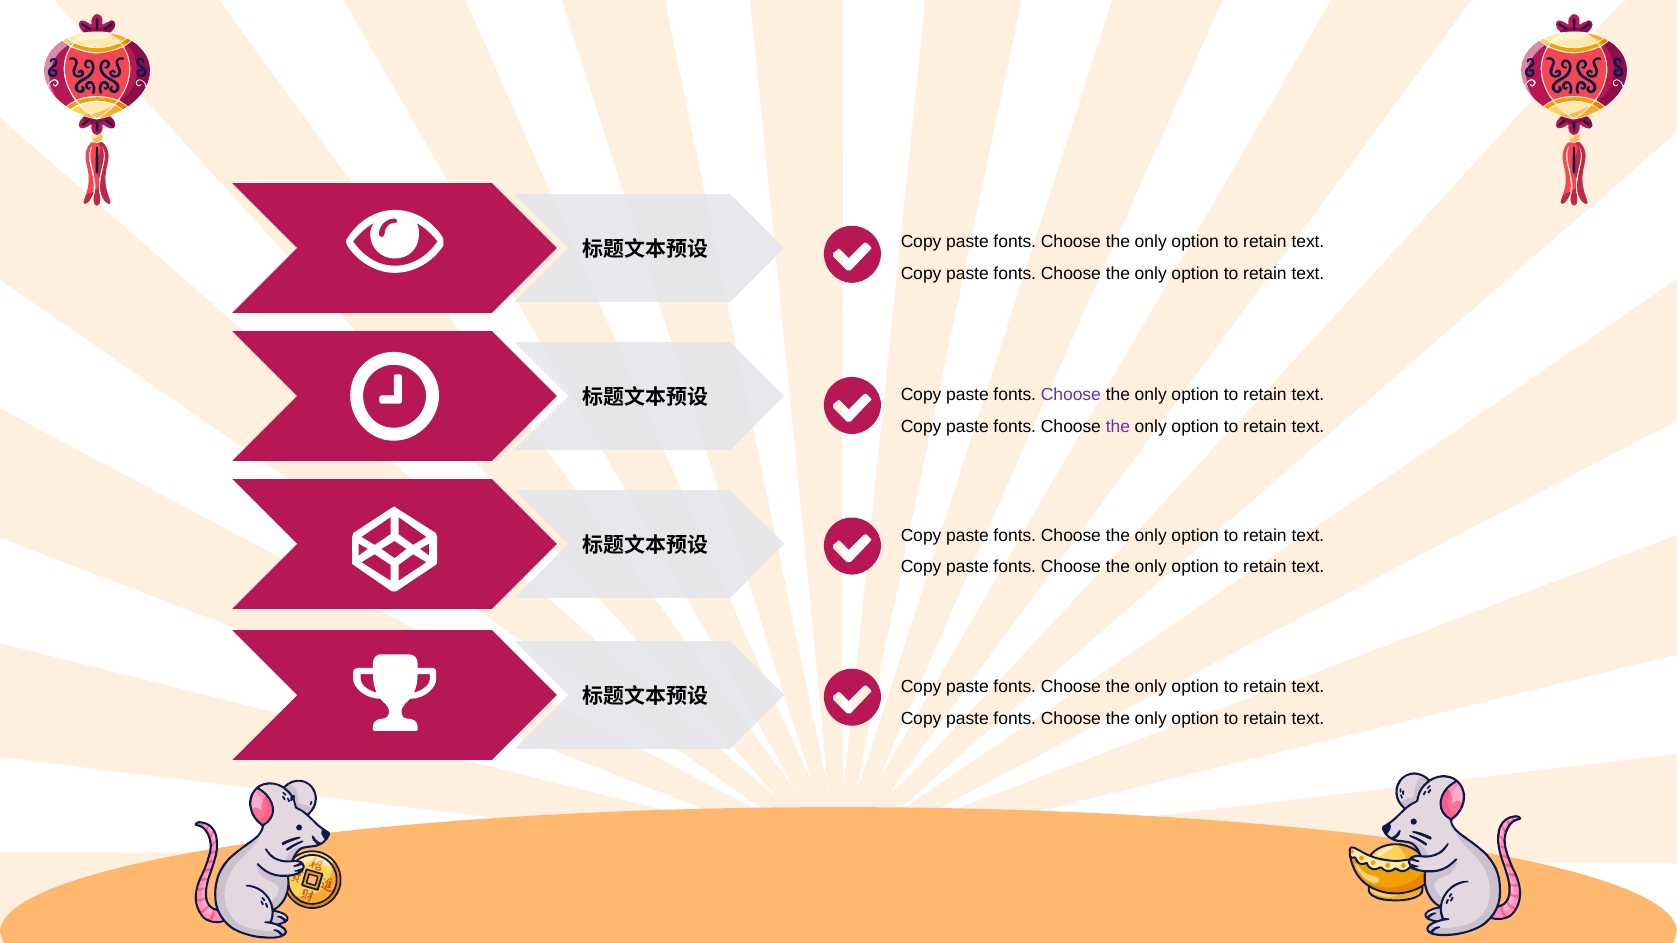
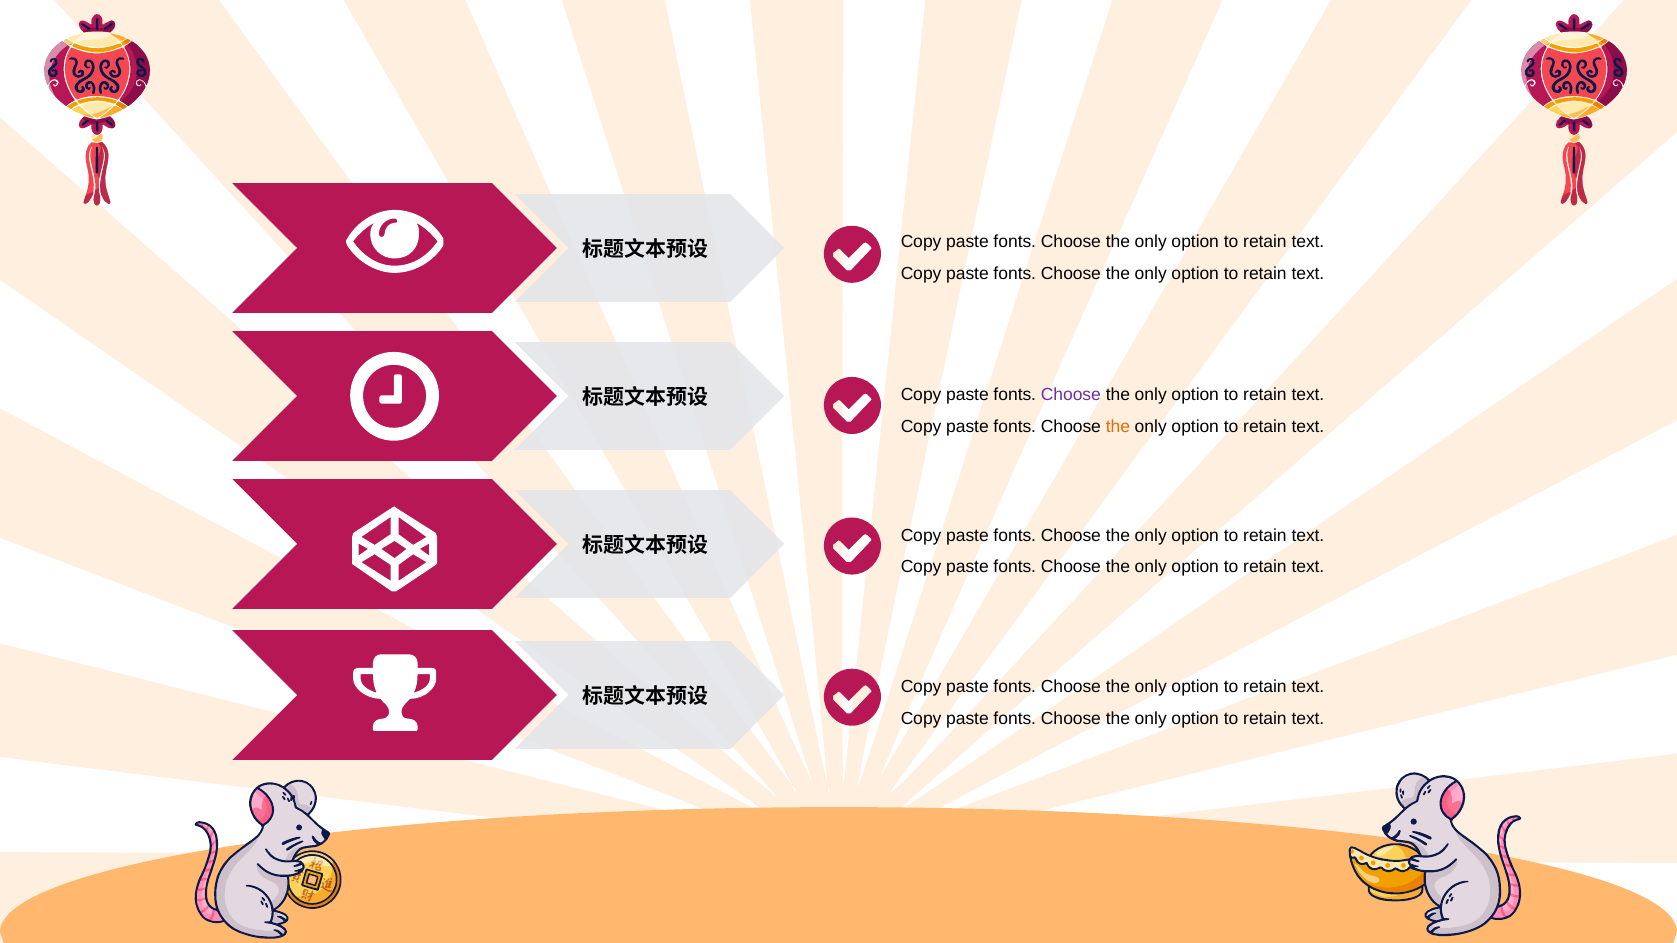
the at (1118, 427) colour: purple -> orange
